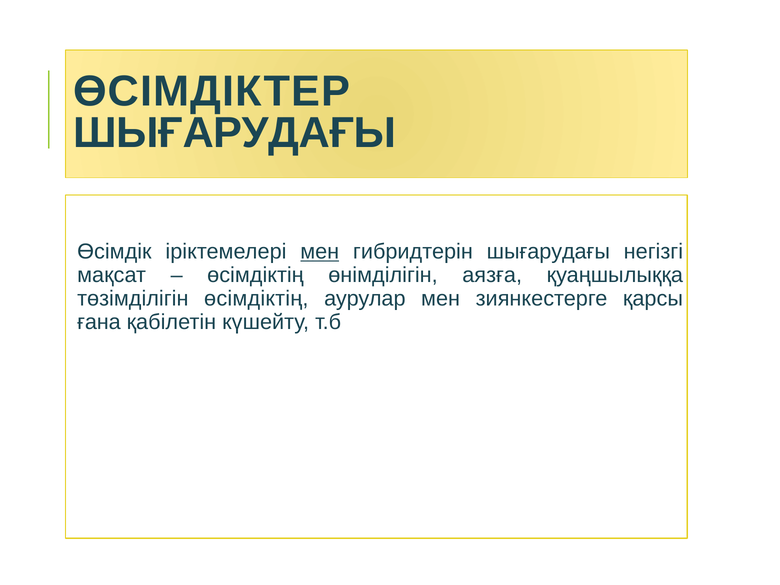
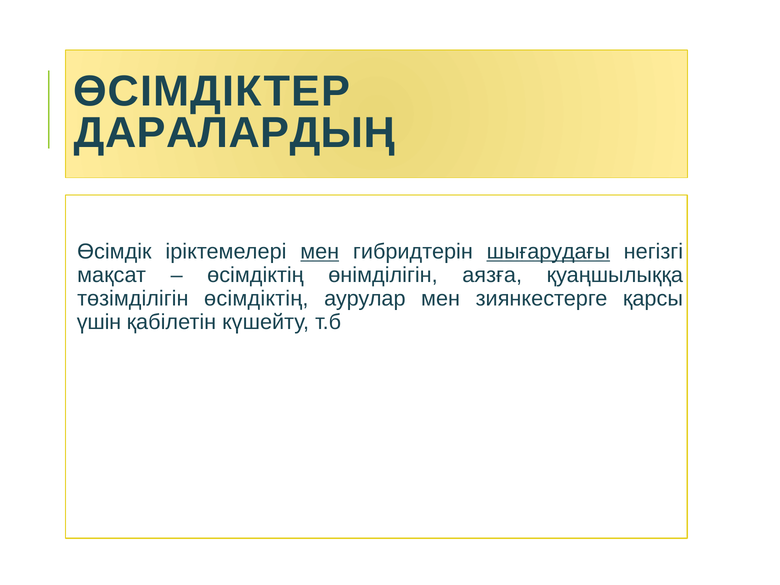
ШЫҒАРУДАҒЫ at (235, 133): ШЫҒАРУДАҒЫ -> ДАРАЛАРДЫҢ
шығарудағы at (548, 252) underline: none -> present
ғана: ғана -> үшін
